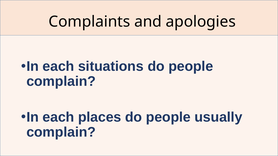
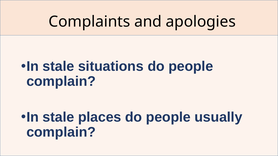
each at (58, 67): each -> stale
each at (58, 117): each -> stale
